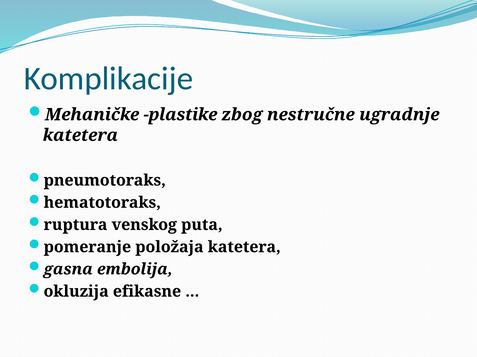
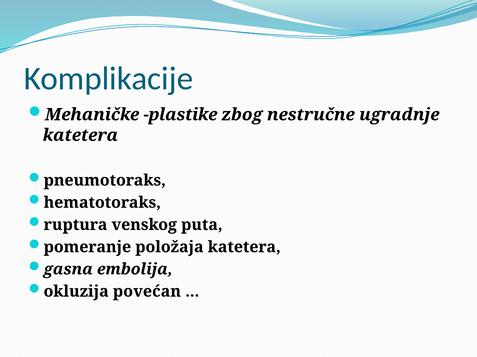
efikasne: efikasne -> povećan
